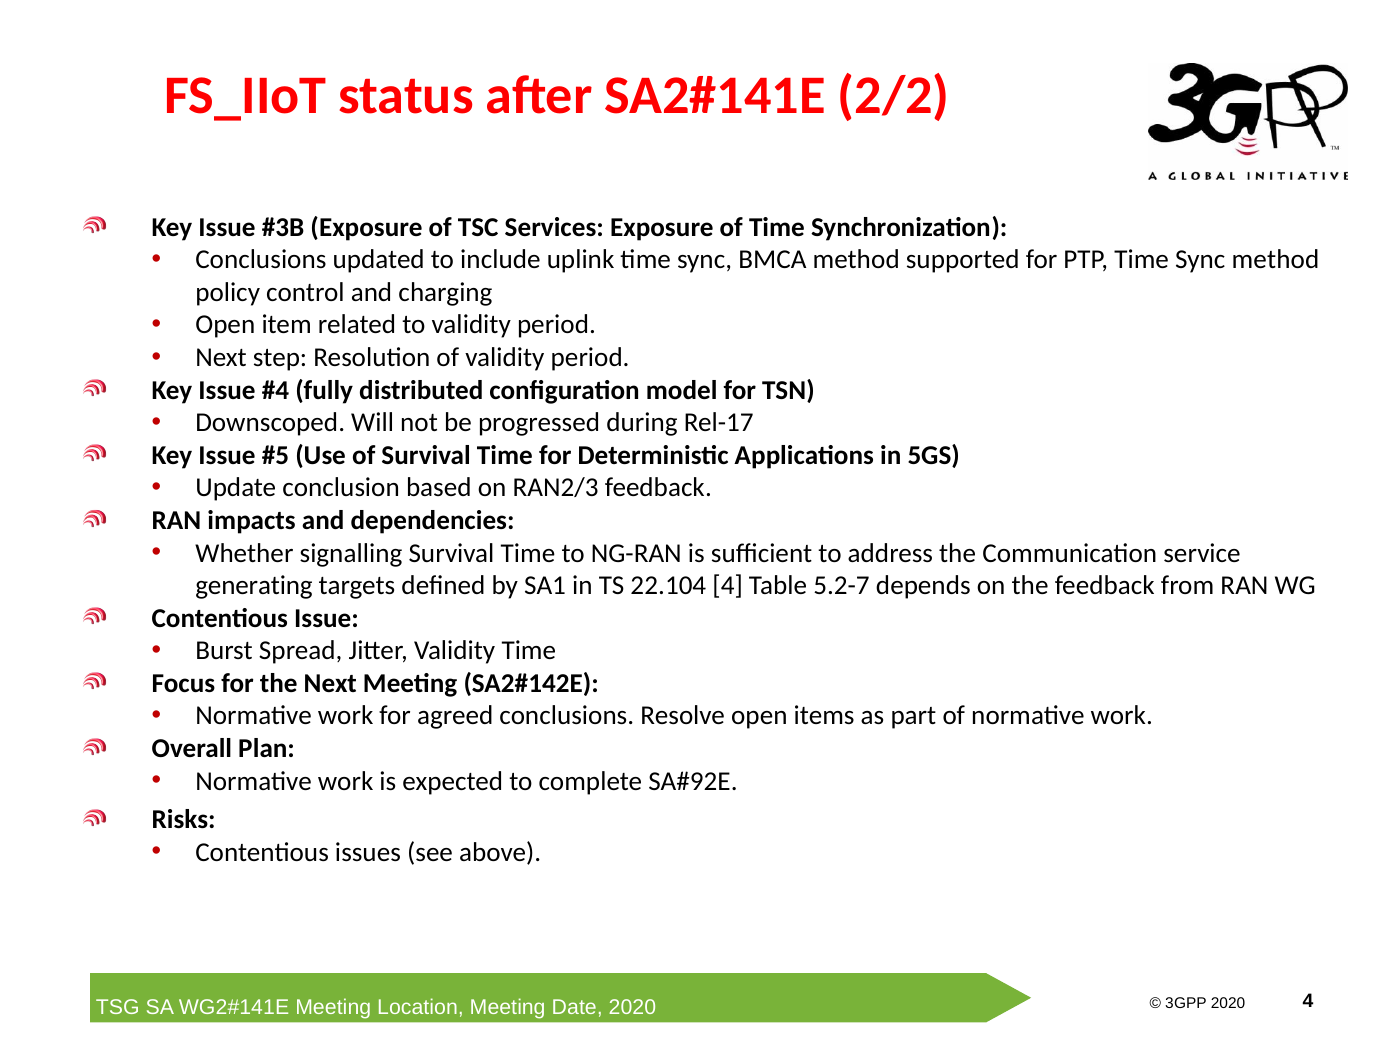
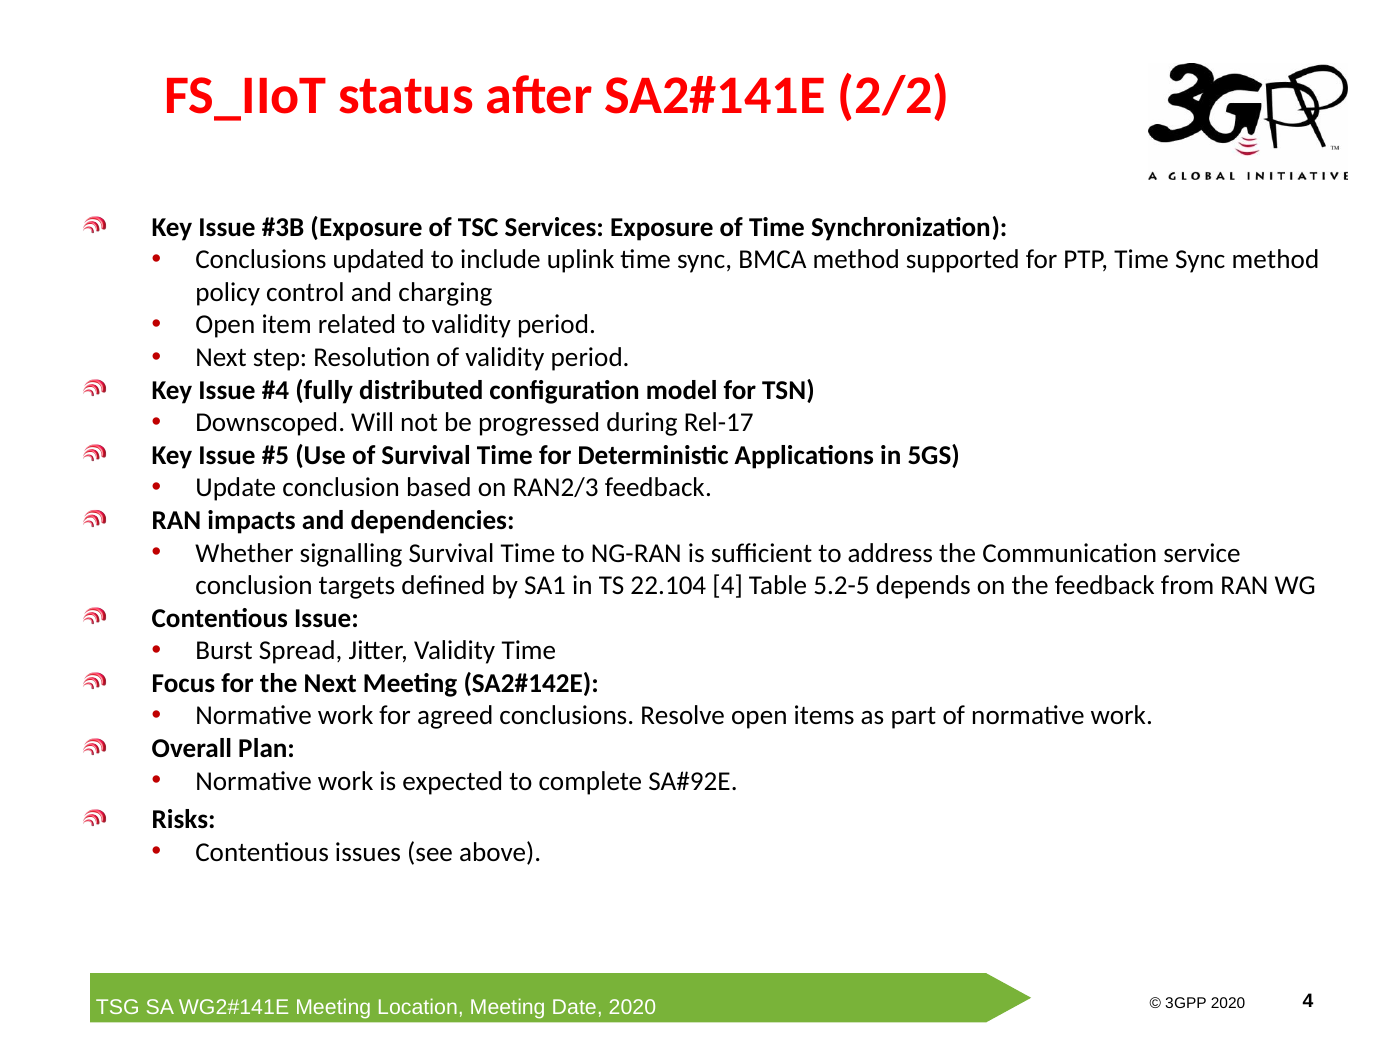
generating at (254, 585): generating -> conclusion
5.2-7: 5.2-7 -> 5.2-5
